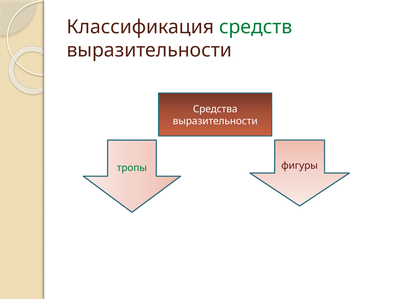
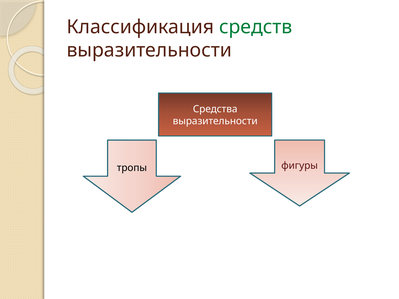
тропы colour: green -> black
